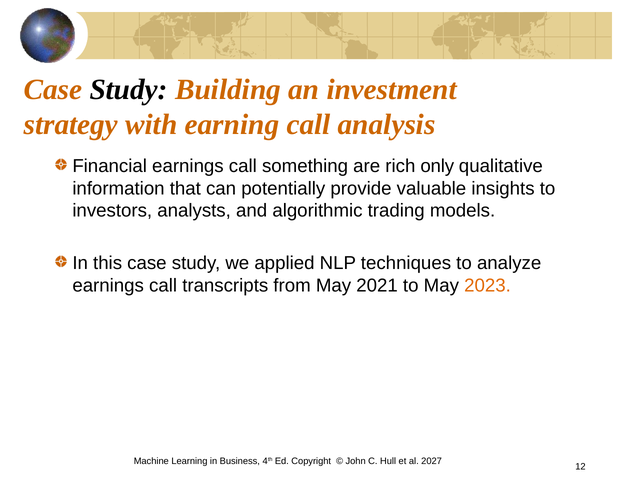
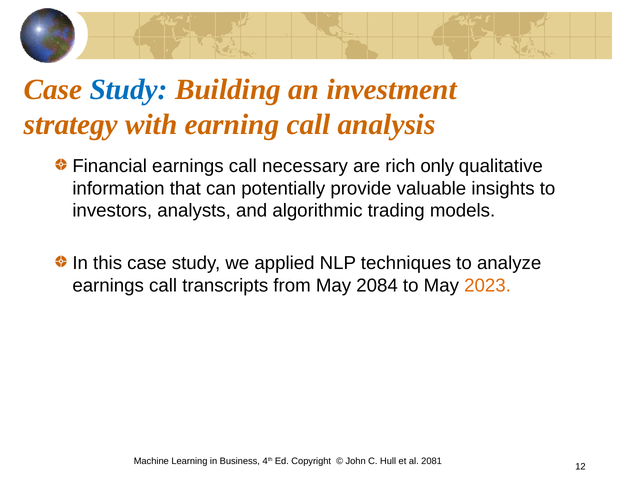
Study at (129, 90) colour: black -> blue
something: something -> necessary
2021: 2021 -> 2084
2027: 2027 -> 2081
